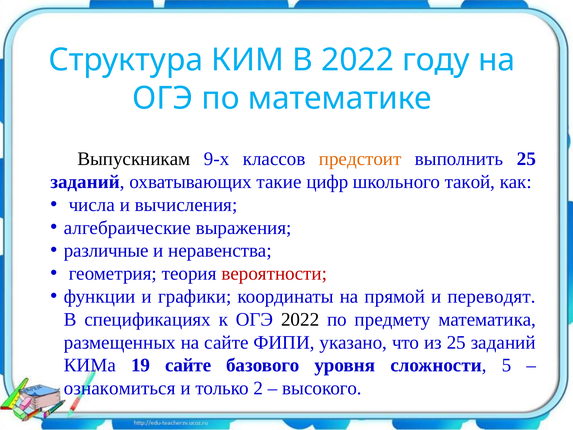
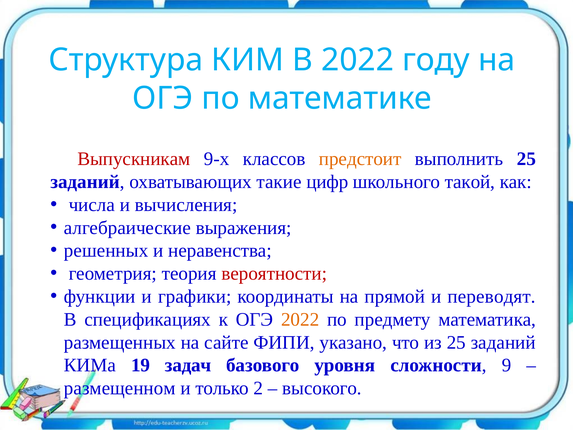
Выпускникам colour: black -> red
различные: различные -> решенных
2022 at (300, 319) colour: black -> orange
19 сайте: сайте -> задач
5: 5 -> 9
ознакомиться: ознакомиться -> размещенном
